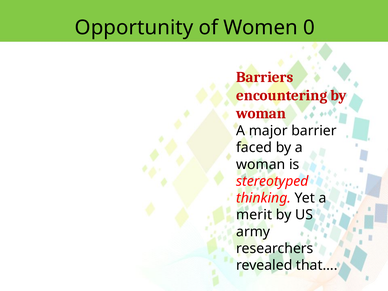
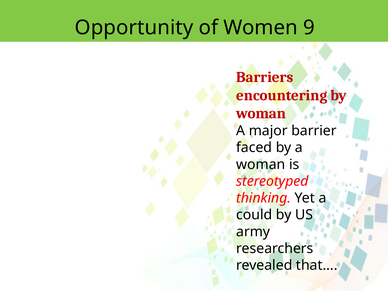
0: 0 -> 9
merit: merit -> could
